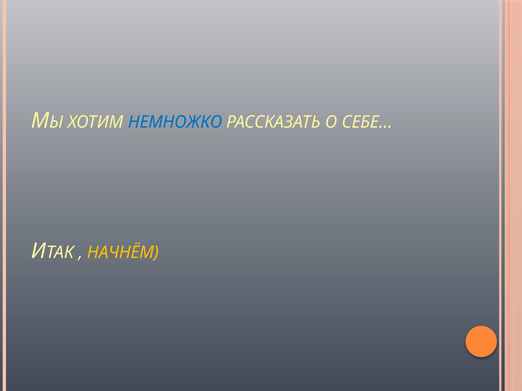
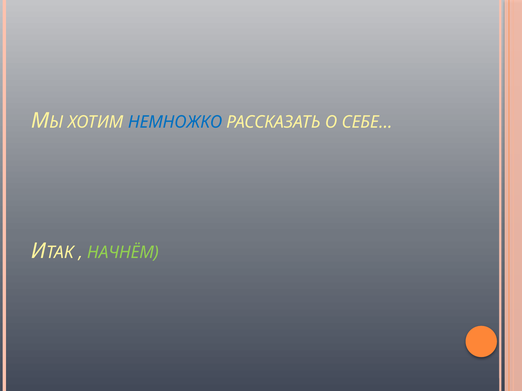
НАЧНЁМ colour: yellow -> light green
